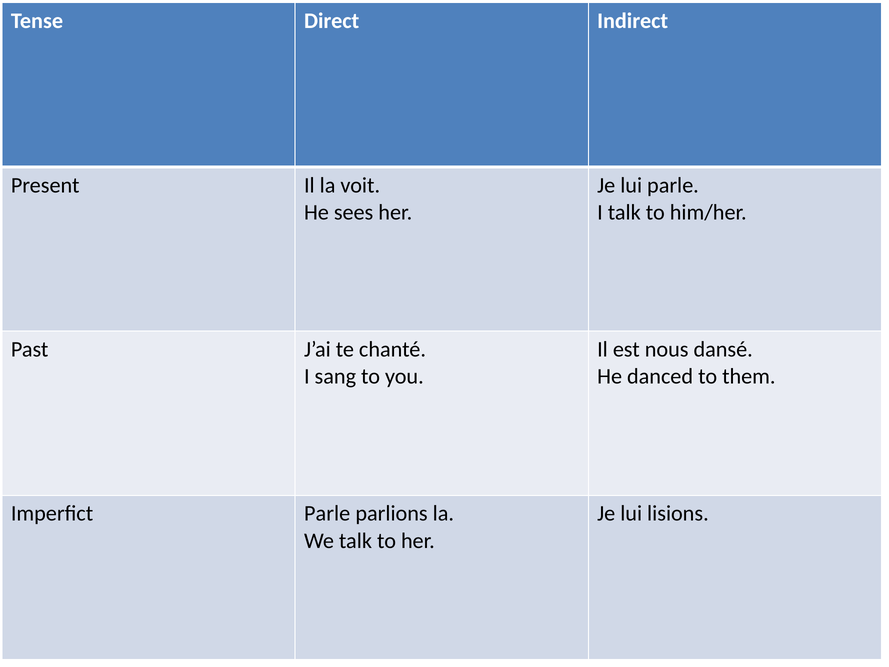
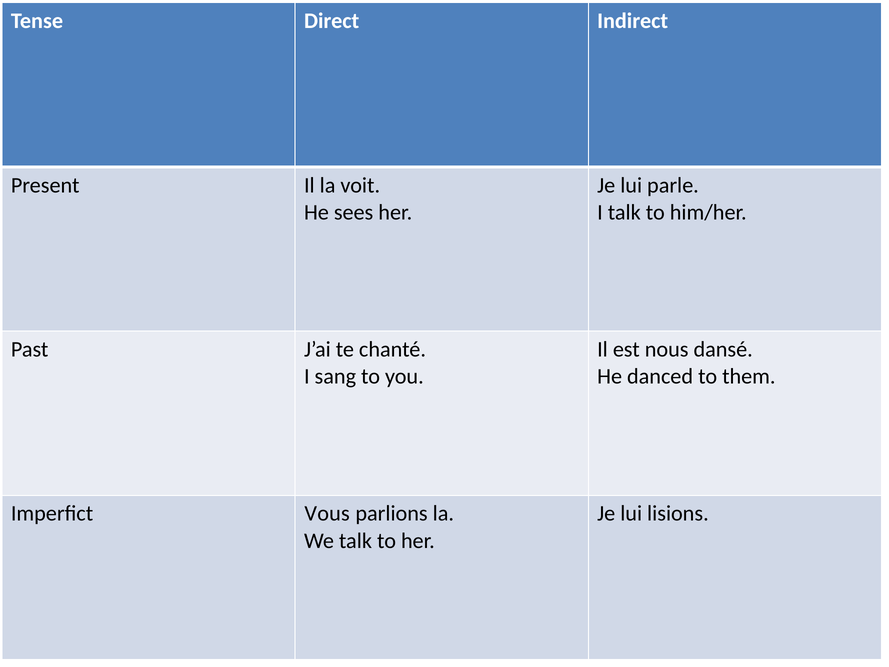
Imperfict Parle: Parle -> Vous
